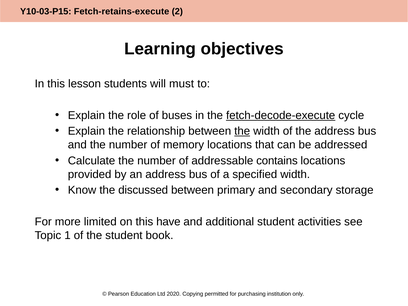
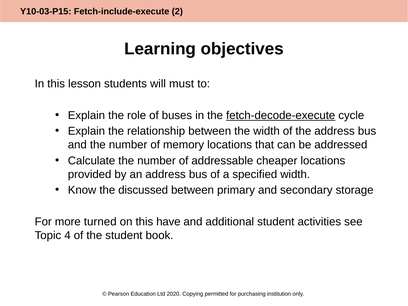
Fetch-retains-execute: Fetch-retains-execute -> Fetch-include-execute
the at (242, 131) underline: present -> none
contains: contains -> cheaper
limited: limited -> turned
1: 1 -> 4
